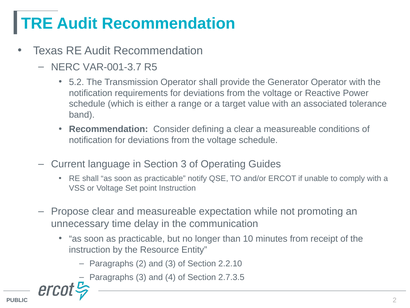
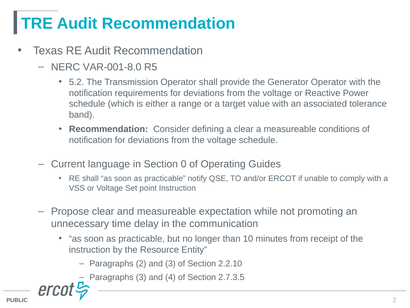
VAR-001-3.7: VAR-001-3.7 -> VAR-001-8.0
Section 3: 3 -> 0
